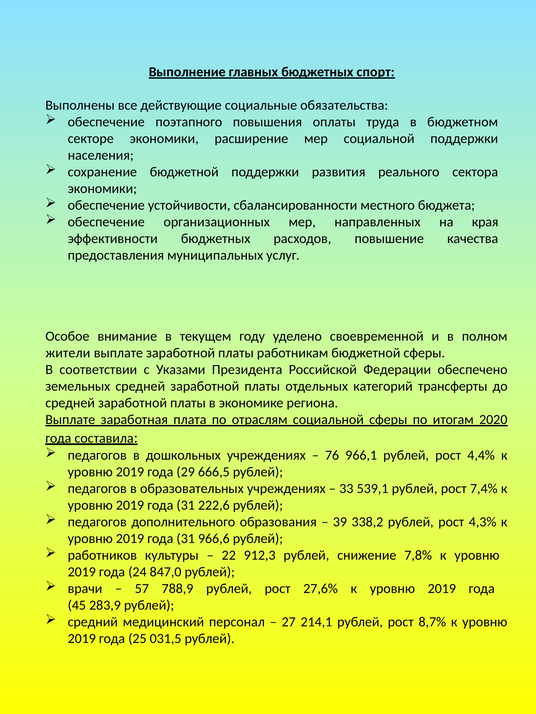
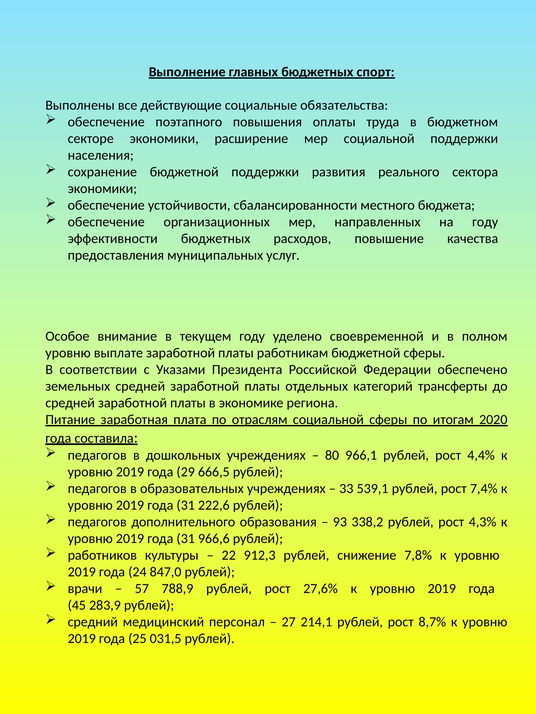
на края: края -> году
жители at (68, 353): жители -> уровню
Выплате at (70, 420): Выплате -> Питание
76: 76 -> 80
39: 39 -> 93
